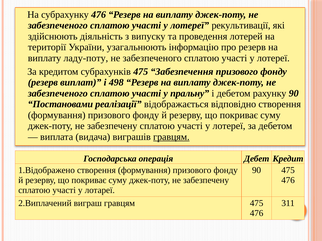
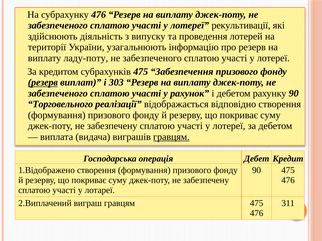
резерв at (43, 83) underline: none -> present
498: 498 -> 303
пральну: пральну -> рахунок
Постановами: Постановами -> Торговельного
